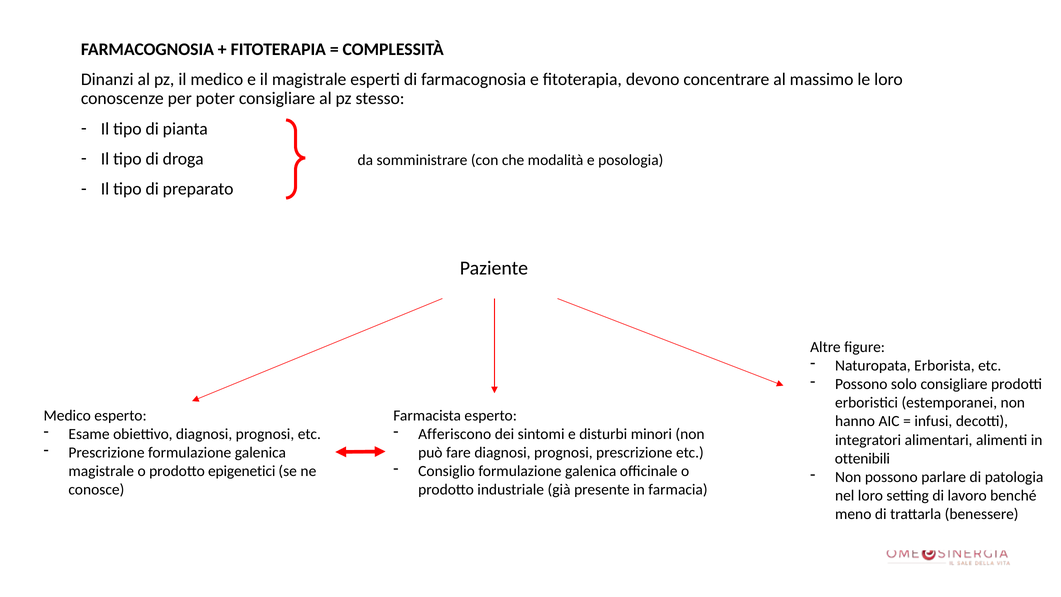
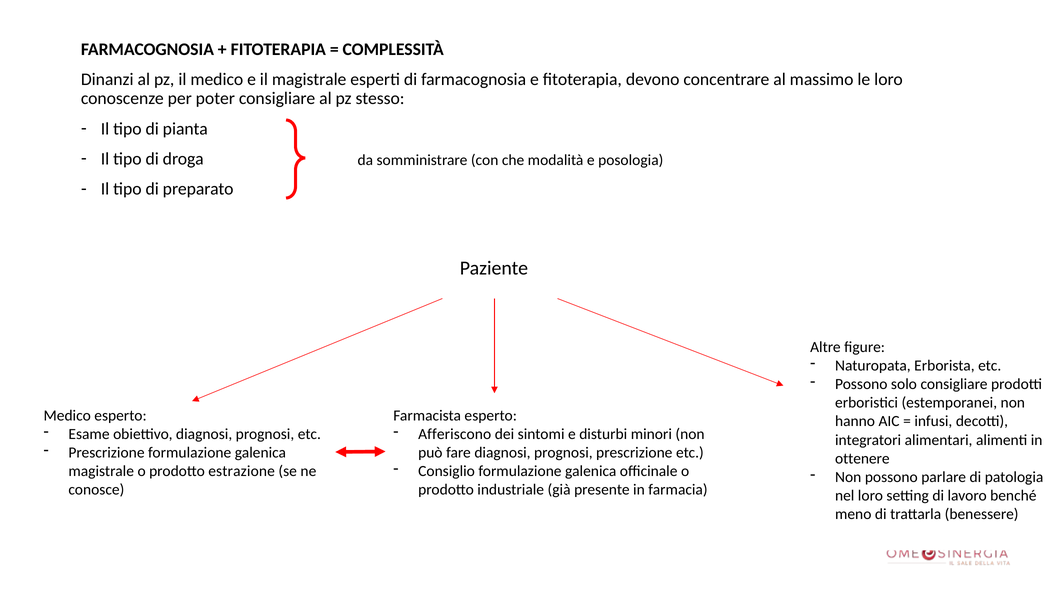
ottenibili: ottenibili -> ottenere
epigenetici: epigenetici -> estrazione
